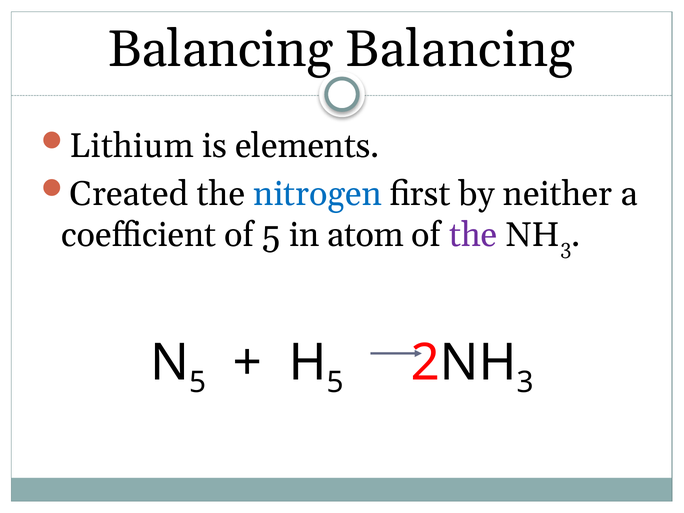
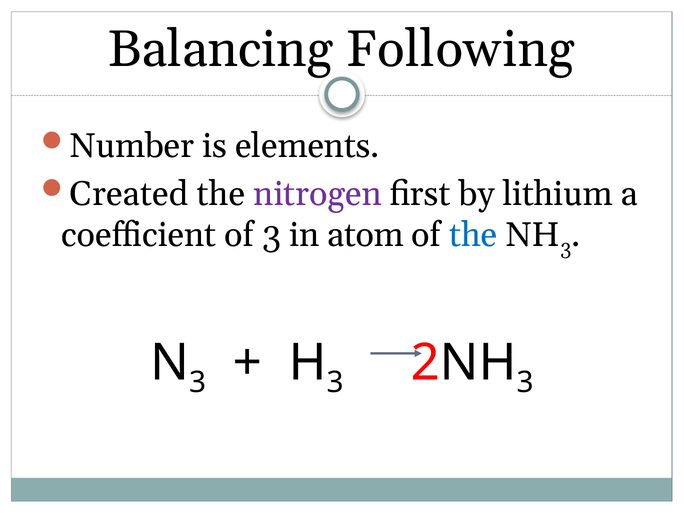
Balancing Balancing: Balancing -> Following
Lithium: Lithium -> Number
nitrogen colour: blue -> purple
neither: neither -> lithium
of 5: 5 -> 3
the at (473, 235) colour: purple -> blue
5 at (198, 383): 5 -> 3
5 at (335, 383): 5 -> 3
